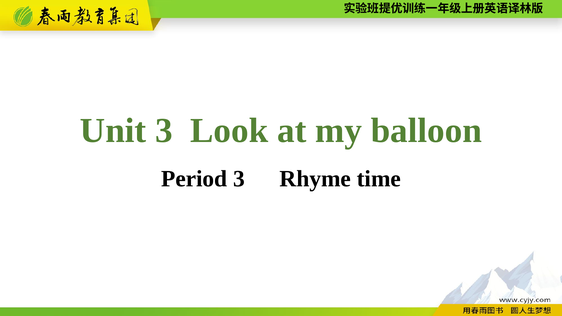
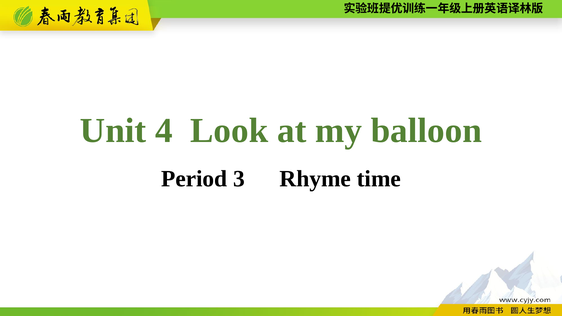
Unit 3: 3 -> 4
